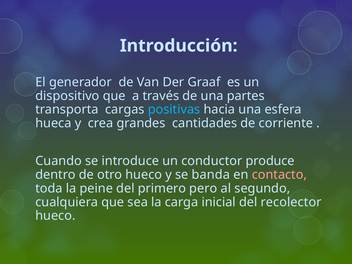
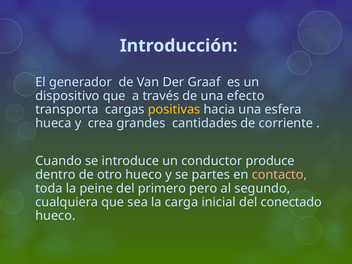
partes: partes -> efecto
positivas colour: light blue -> yellow
banda: banda -> partes
recolector: recolector -> conectado
